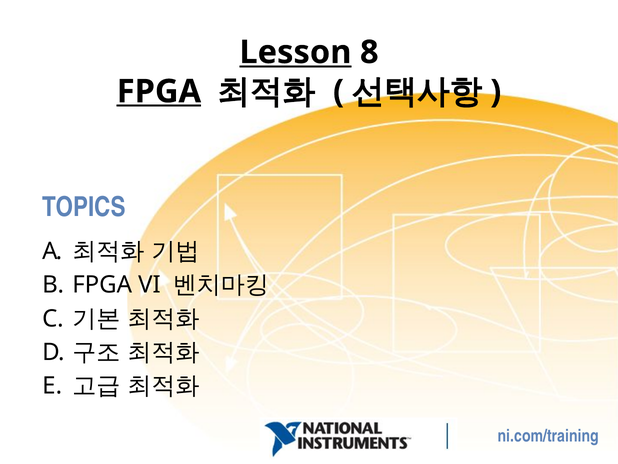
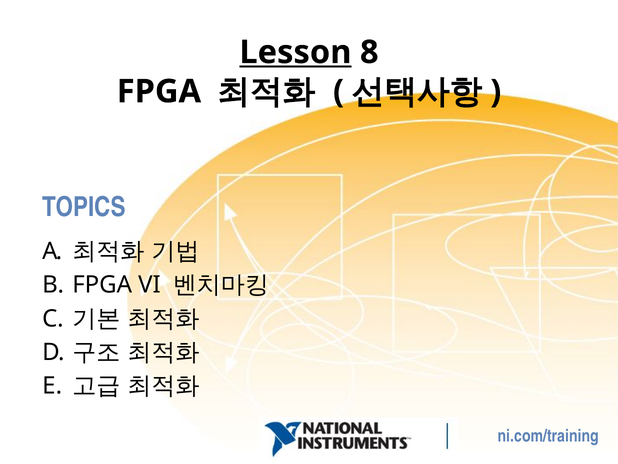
FPGA at (159, 91) underline: present -> none
